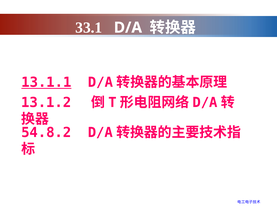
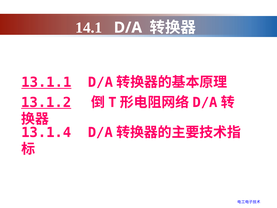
33.1: 33.1 -> 14.1
13.1.2 underline: none -> present
54.8.2: 54.8.2 -> 13.1.4
